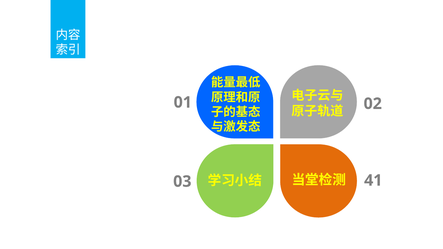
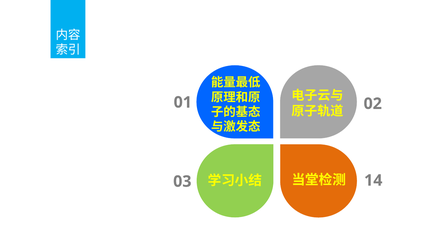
41: 41 -> 14
